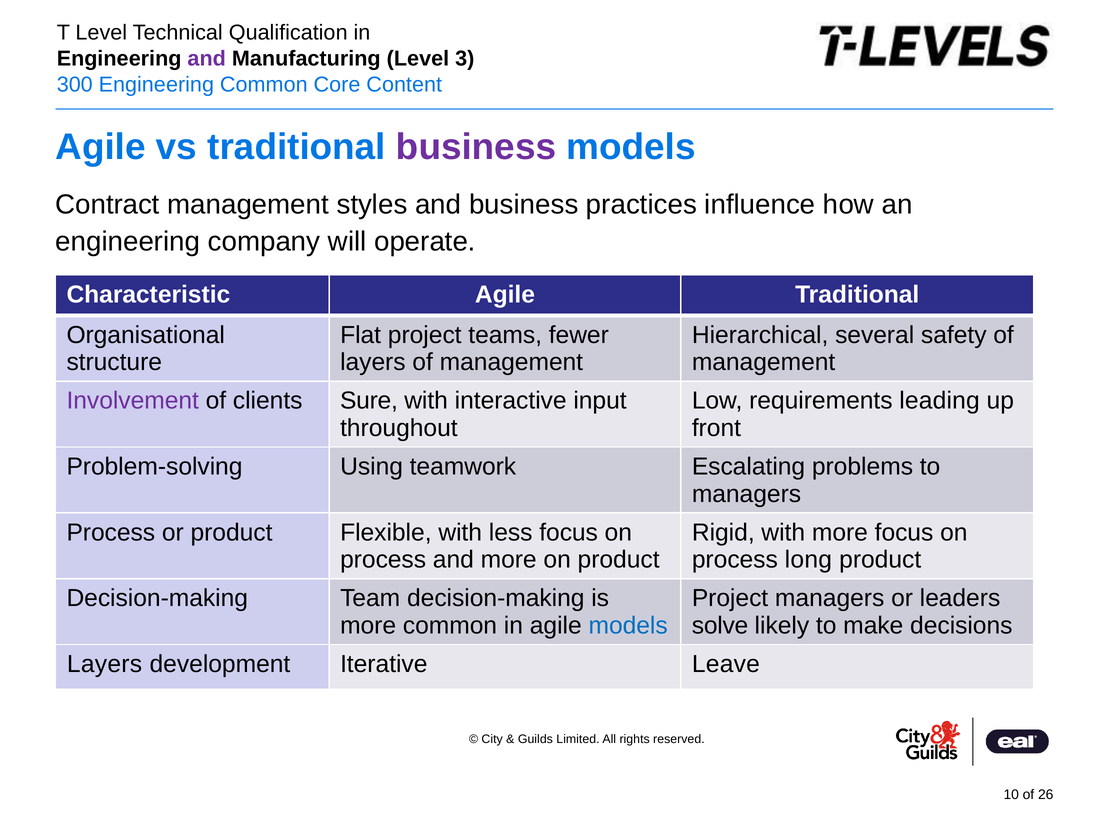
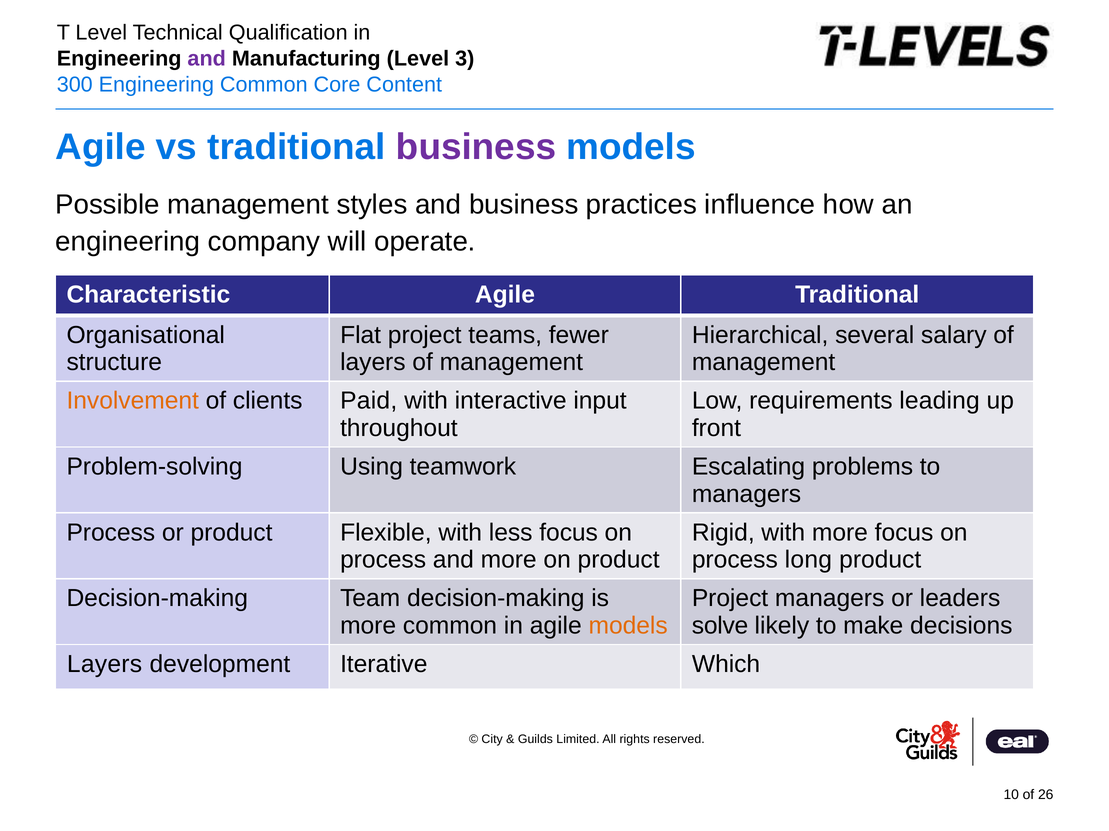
Contract: Contract -> Possible
safety: safety -> salary
Involvement colour: purple -> orange
Sure: Sure -> Paid
models at (628, 626) colour: blue -> orange
Leave: Leave -> Which
